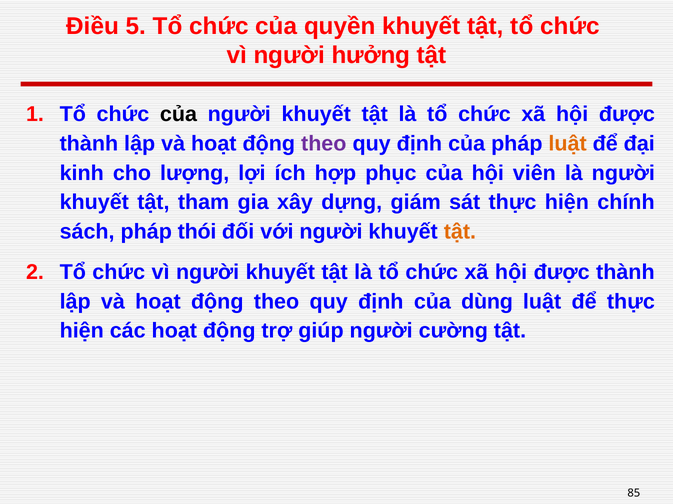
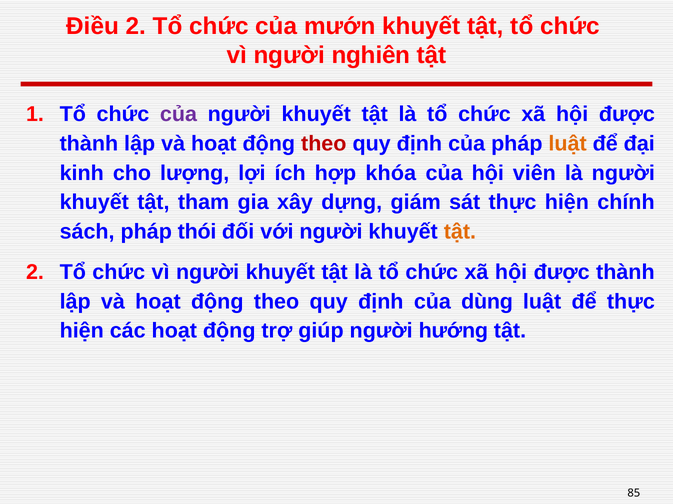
Điều 5: 5 -> 2
quyền: quyền -> mướn
hưởng: hưởng -> nghiên
của at (178, 114) colour: black -> purple
theo at (324, 144) colour: purple -> red
phục: phục -> khóa
cường: cường -> hướng
